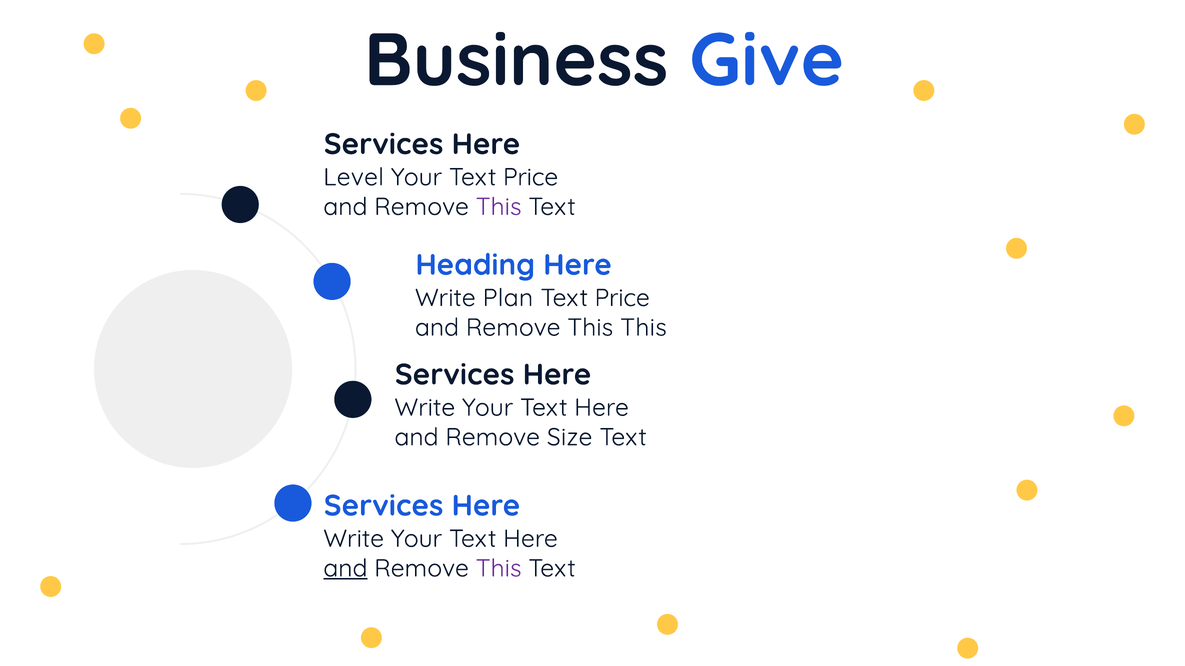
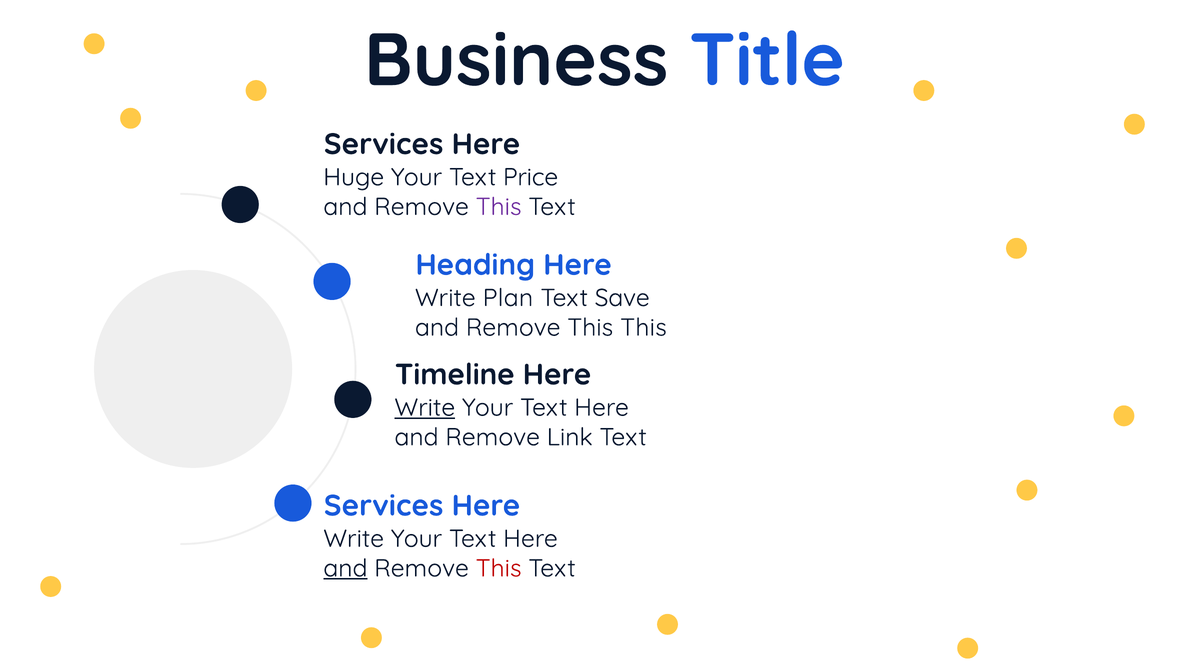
Give: Give -> Title
Level: Level -> Huge
Price at (622, 298): Price -> Save
Services at (455, 375): Services -> Timeline
Write at (425, 408) underline: none -> present
Size: Size -> Link
This at (499, 569) colour: purple -> red
